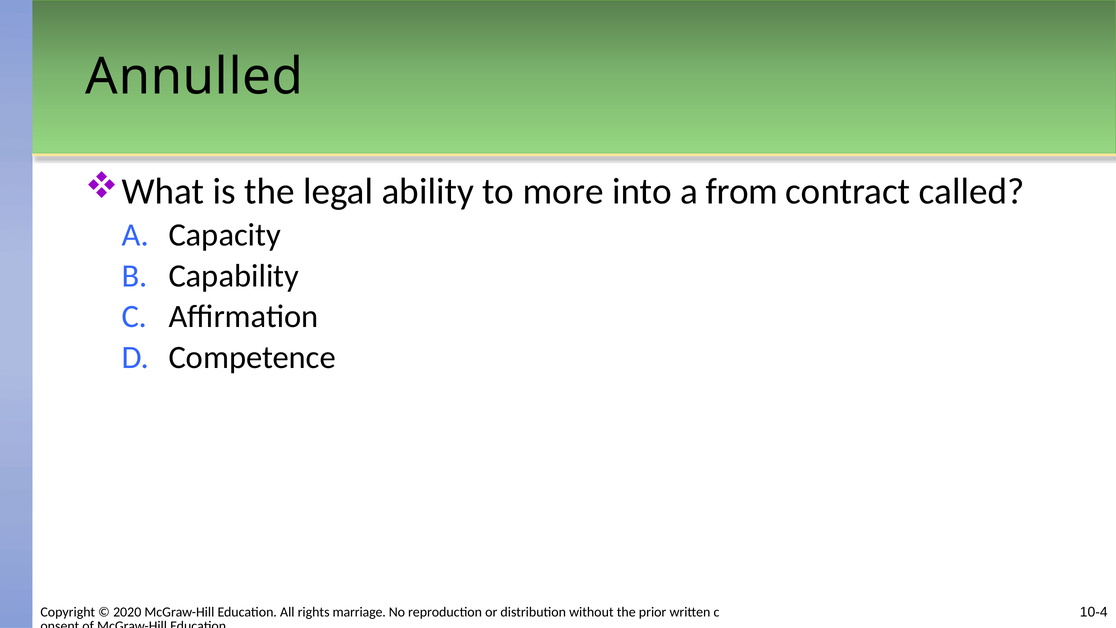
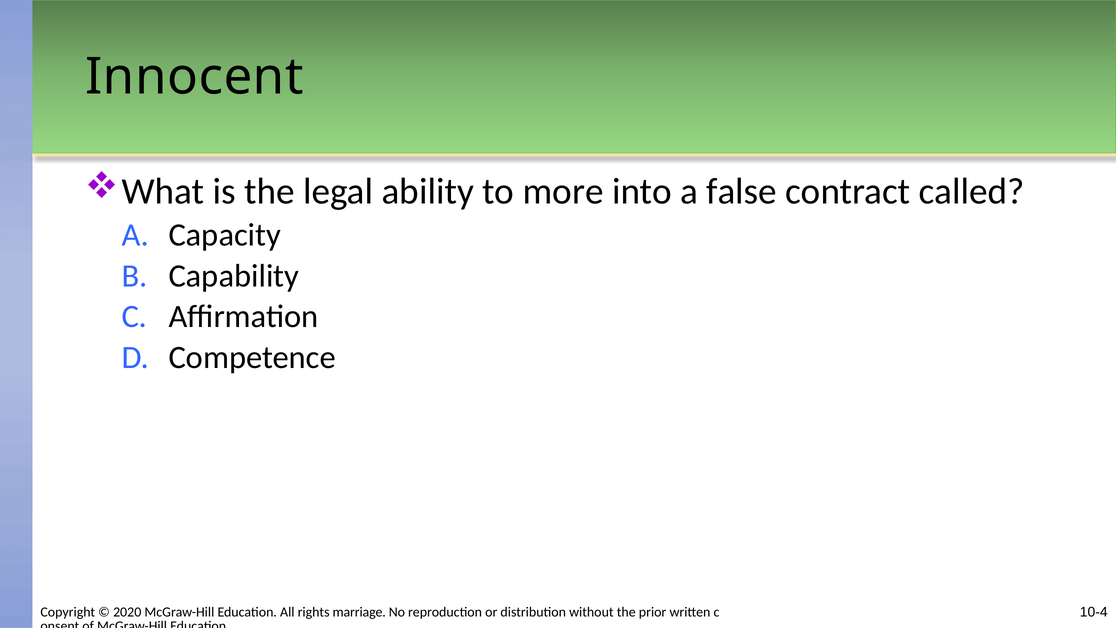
Annulled: Annulled -> Innocent
from: from -> false
